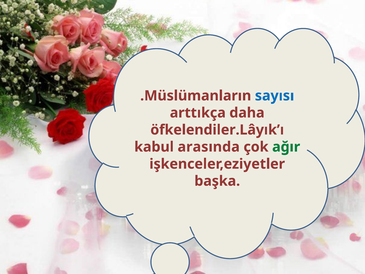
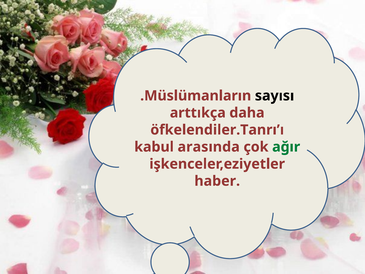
sayısı colour: blue -> black
öfkelendiler.Lâyık’ı: öfkelendiler.Lâyık’ı -> öfkelendiler.Tanrı’ı
başka: başka -> haber
